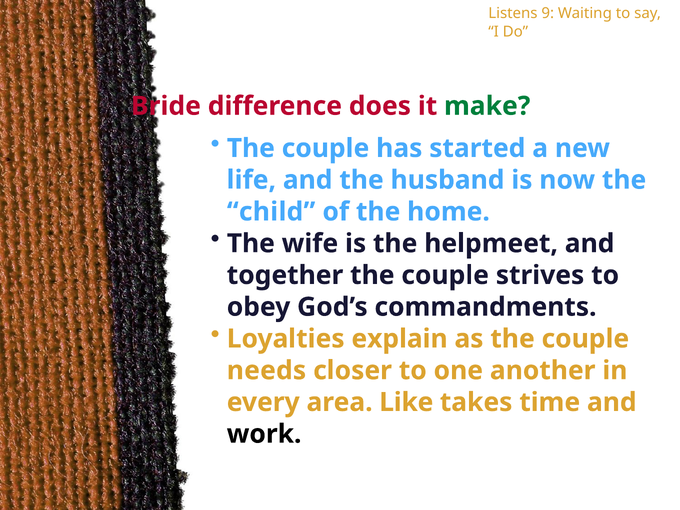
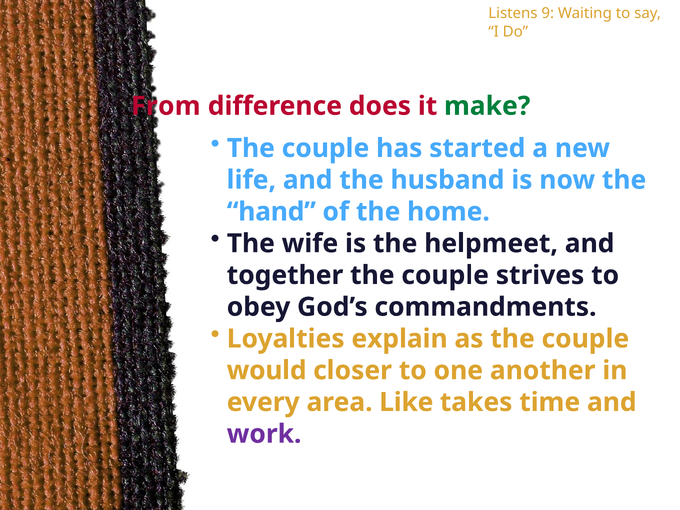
Bride: Bride -> From
child: child -> hand
needs: needs -> would
work colour: black -> purple
